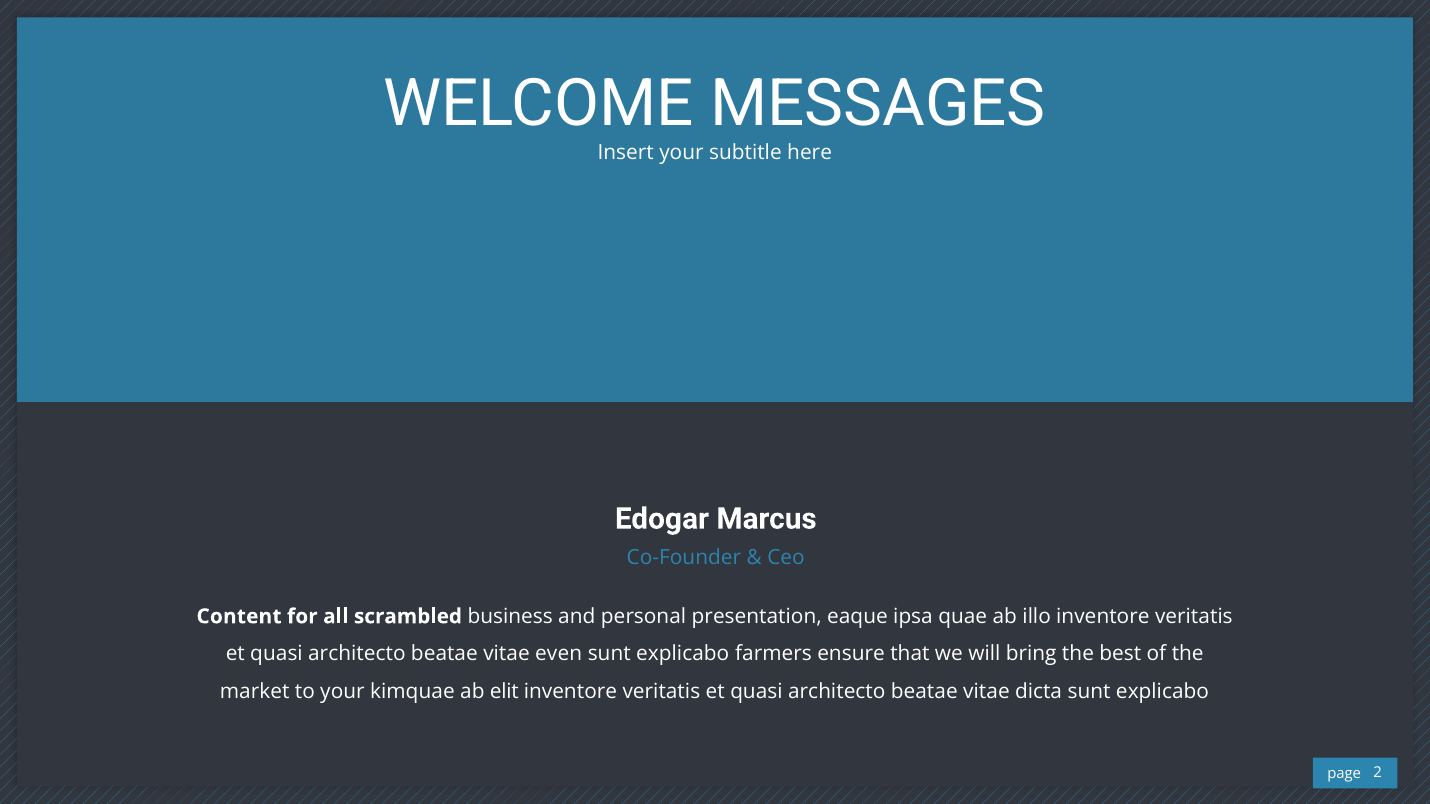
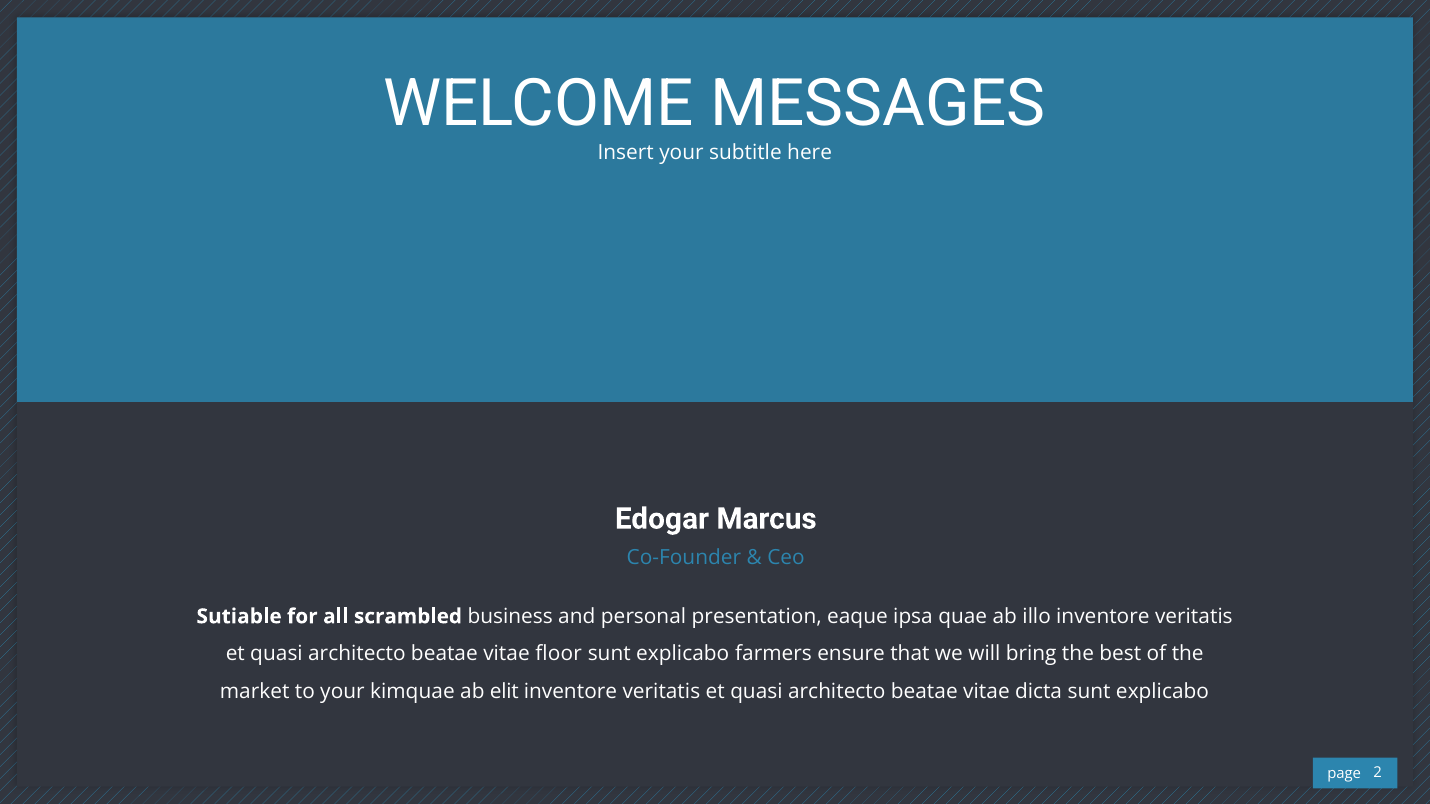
Content: Content -> Sutiable
even: even -> floor
